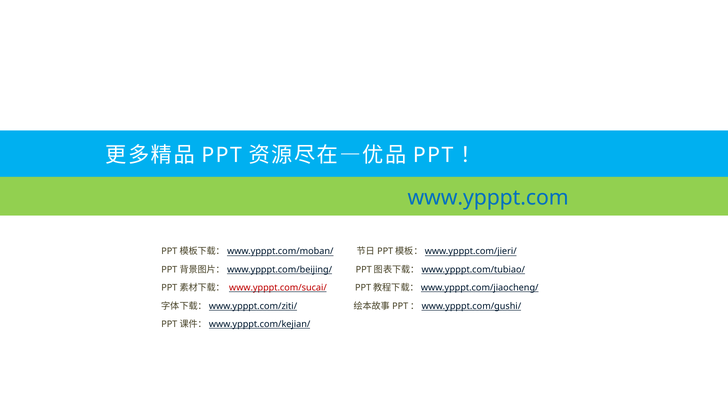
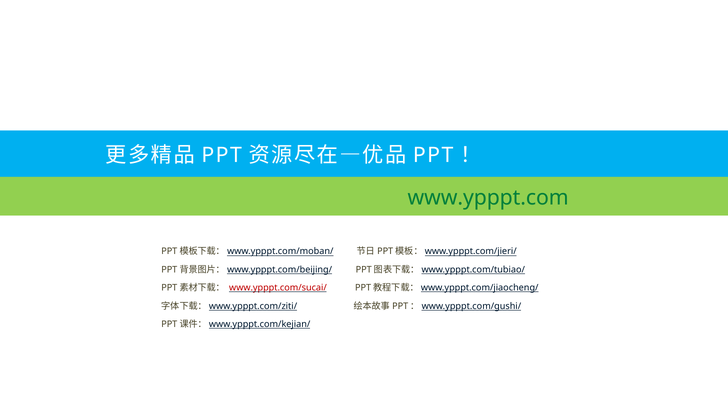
www.ypppt.com colour: blue -> green
